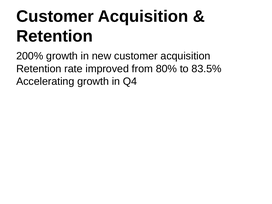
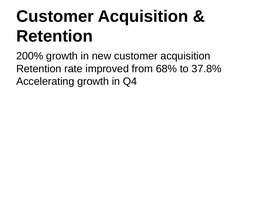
80%: 80% -> 68%
83.5%: 83.5% -> 37.8%
